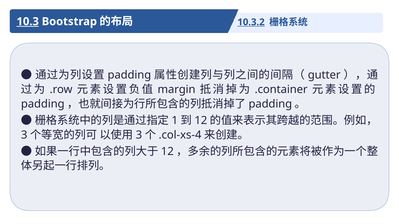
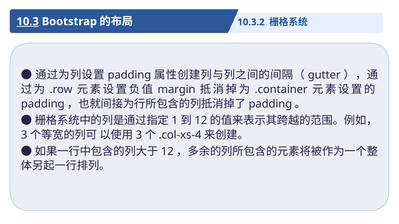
10.3.2 underline: present -> none
